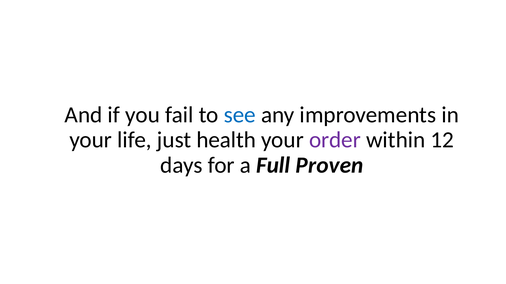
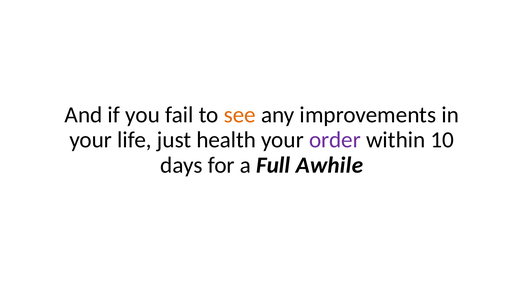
see colour: blue -> orange
12: 12 -> 10
Proven: Proven -> Awhile
